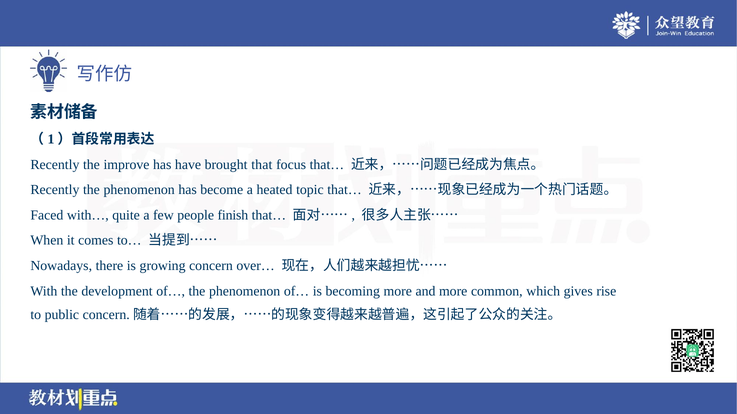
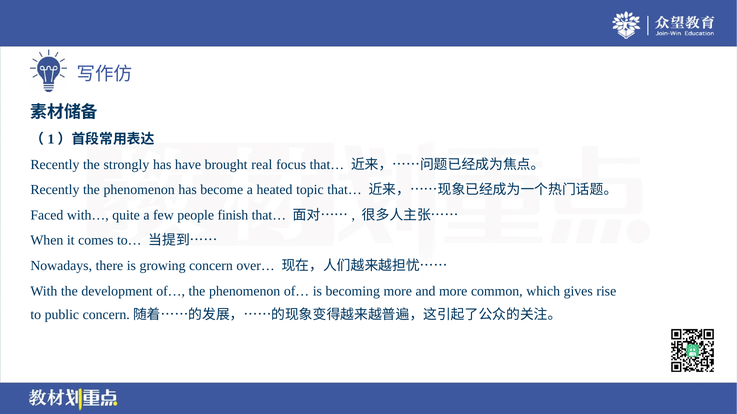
improve: improve -> strongly
that: that -> real
